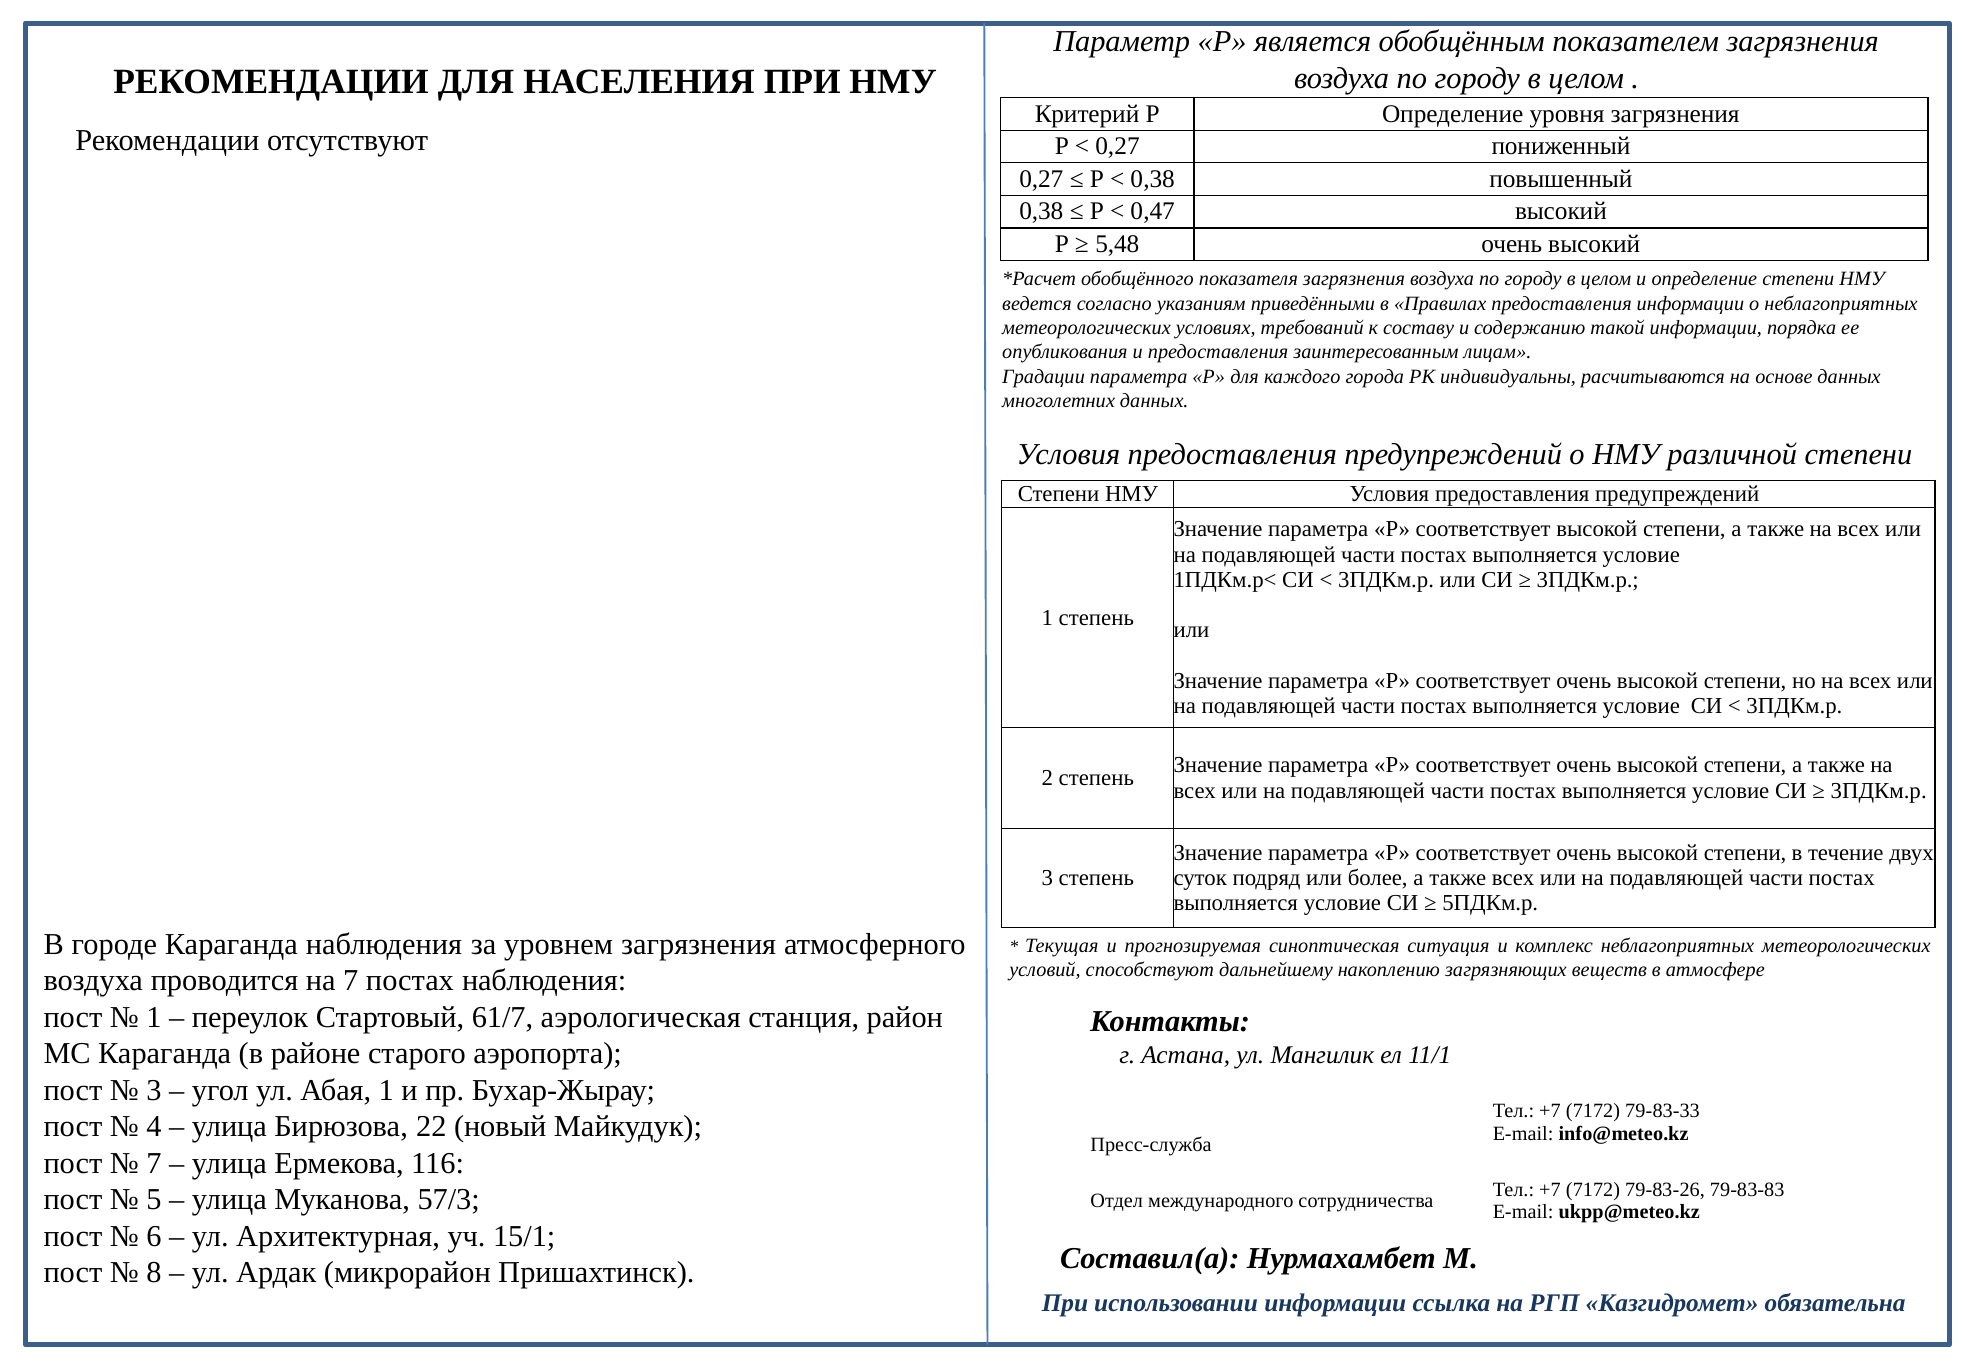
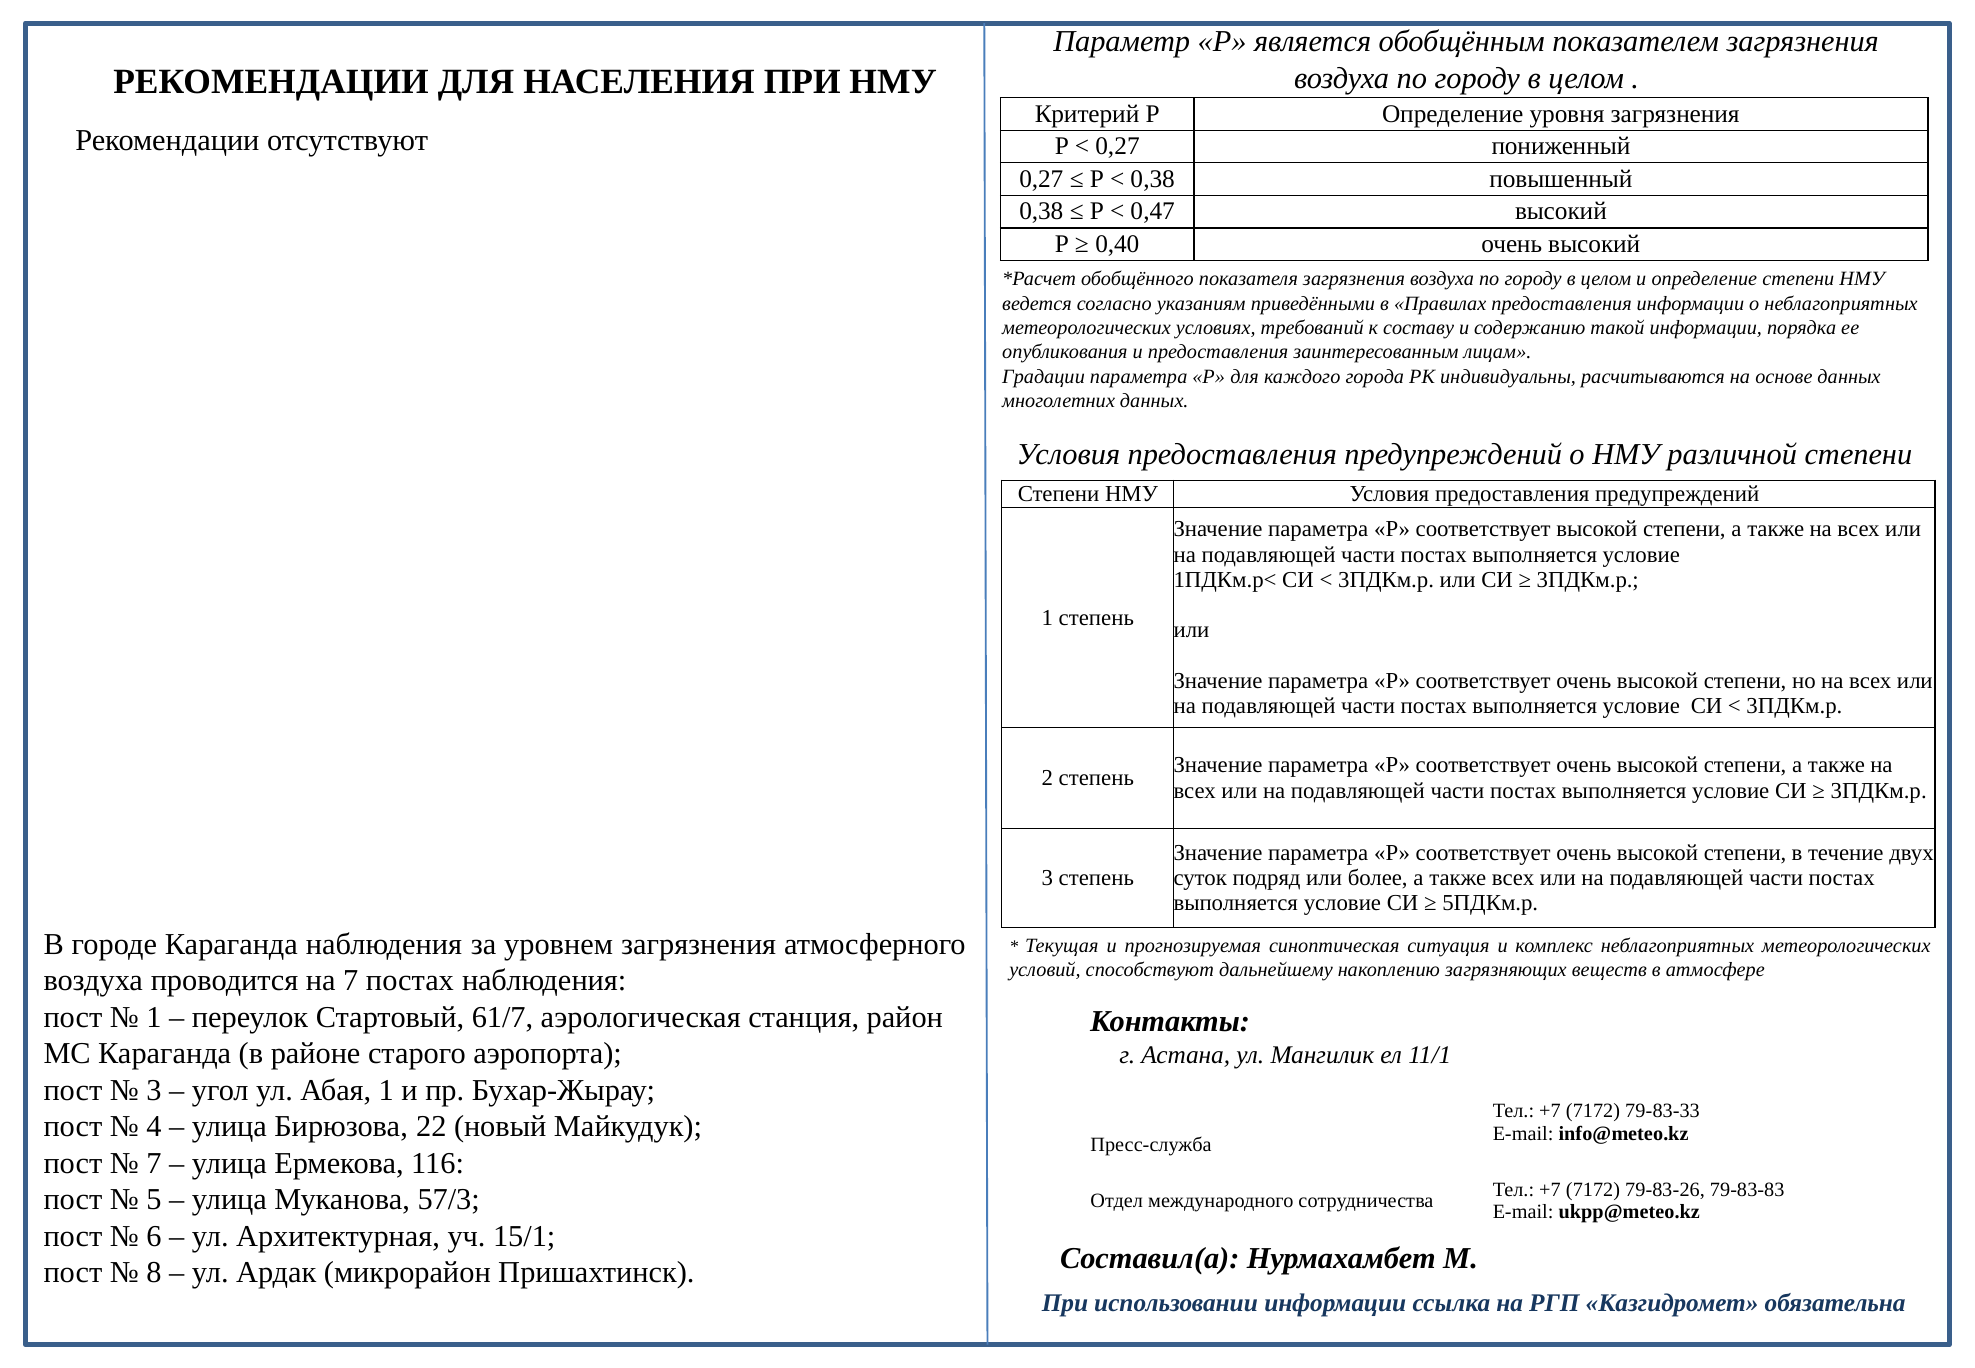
5,48: 5,48 -> 0,40
